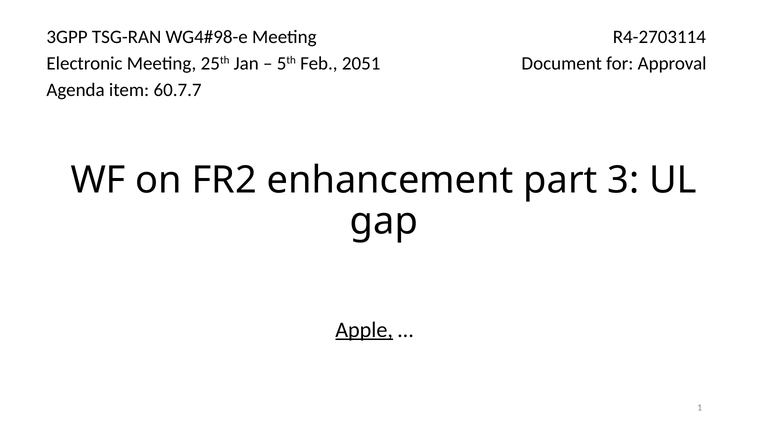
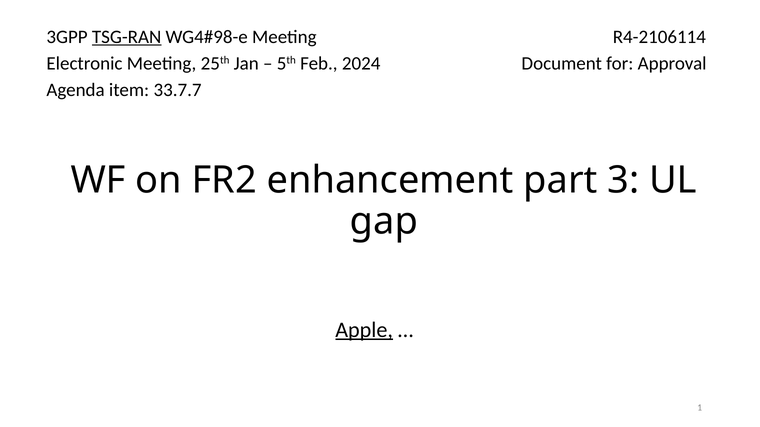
TSG-RAN underline: none -> present
R4-2703114: R4-2703114 -> R4-2106114
2051: 2051 -> 2024
60.7.7: 60.7.7 -> 33.7.7
